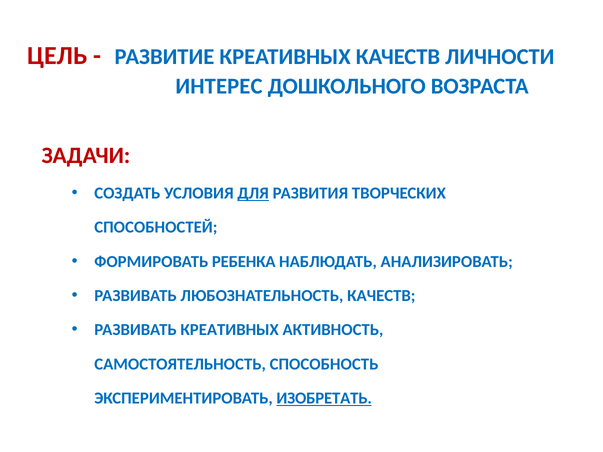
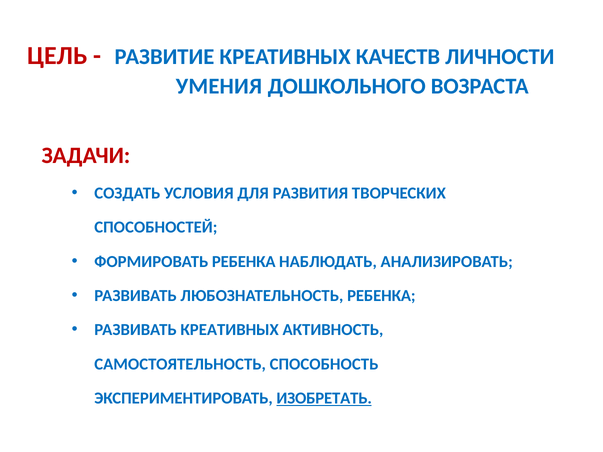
ИНТЕРЕС: ИНТЕРЕС -> УМЕНИЯ
ДЛЯ underline: present -> none
ЛЮБОЗНАТЕЛЬНОСТЬ КАЧЕСТВ: КАЧЕСТВ -> РЕБЕНКА
